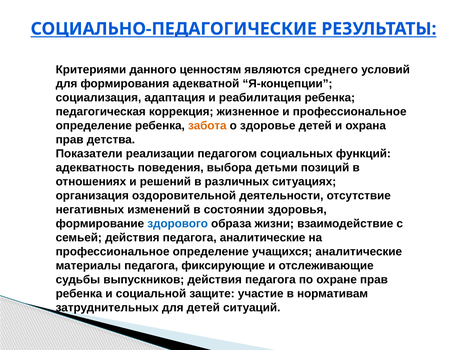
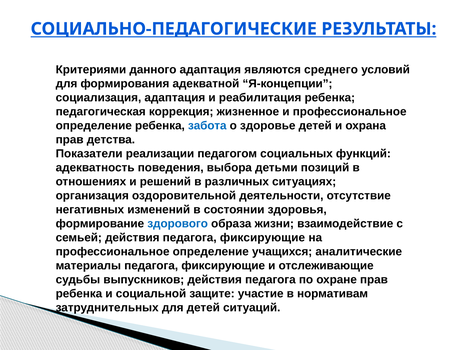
данного ценностям: ценностям -> адаптация
забота colour: orange -> blue
действия педагога аналитические: аналитические -> фиксирующие
